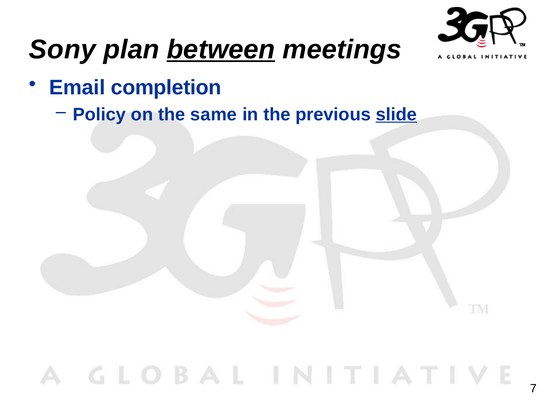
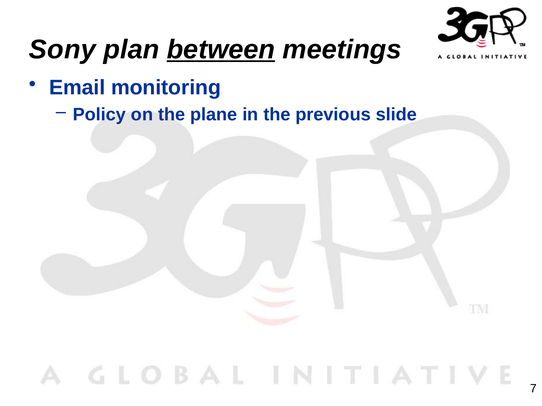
completion: completion -> monitoring
same: same -> plane
slide underline: present -> none
